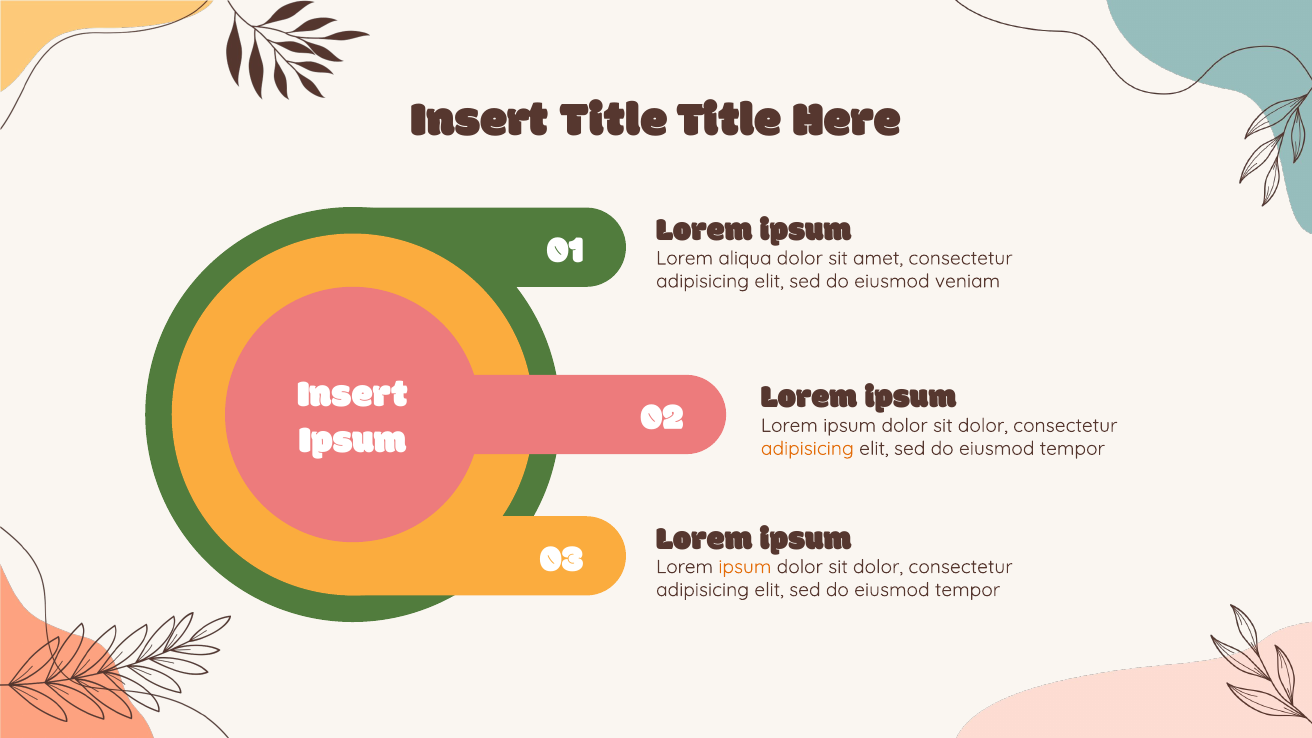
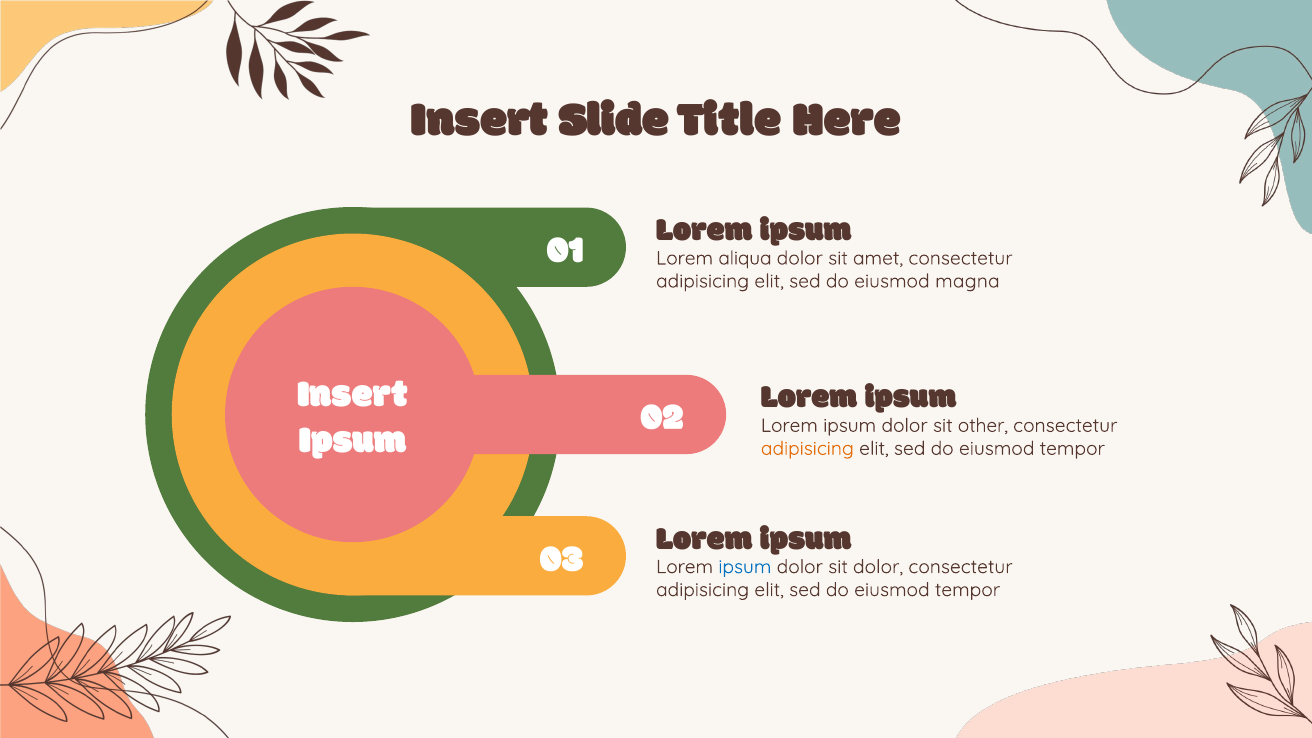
Insert Title: Title -> Slide
veniam: veniam -> magna
dolor at (983, 426): dolor -> other
ipsum at (745, 567) colour: orange -> blue
